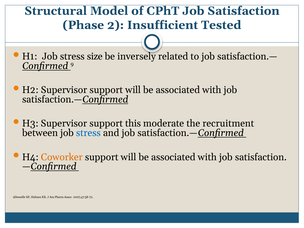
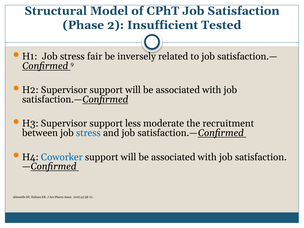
size: size -> fair
this: this -> less
Coworker colour: orange -> blue
